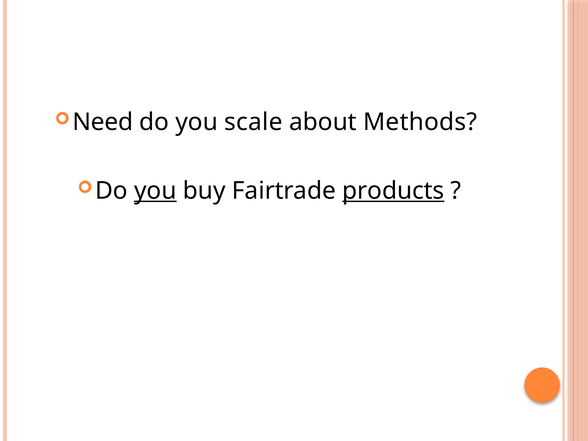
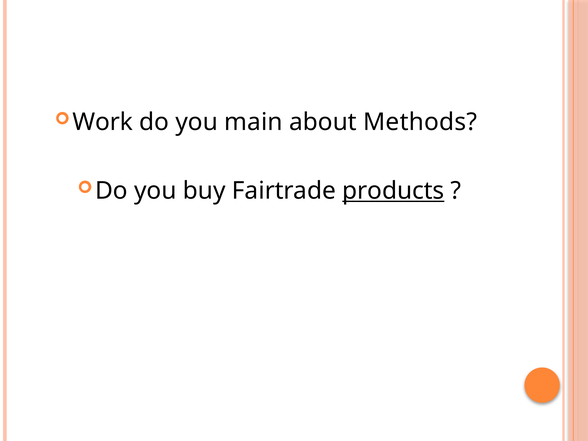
Need: Need -> Work
scale: scale -> main
you at (155, 191) underline: present -> none
